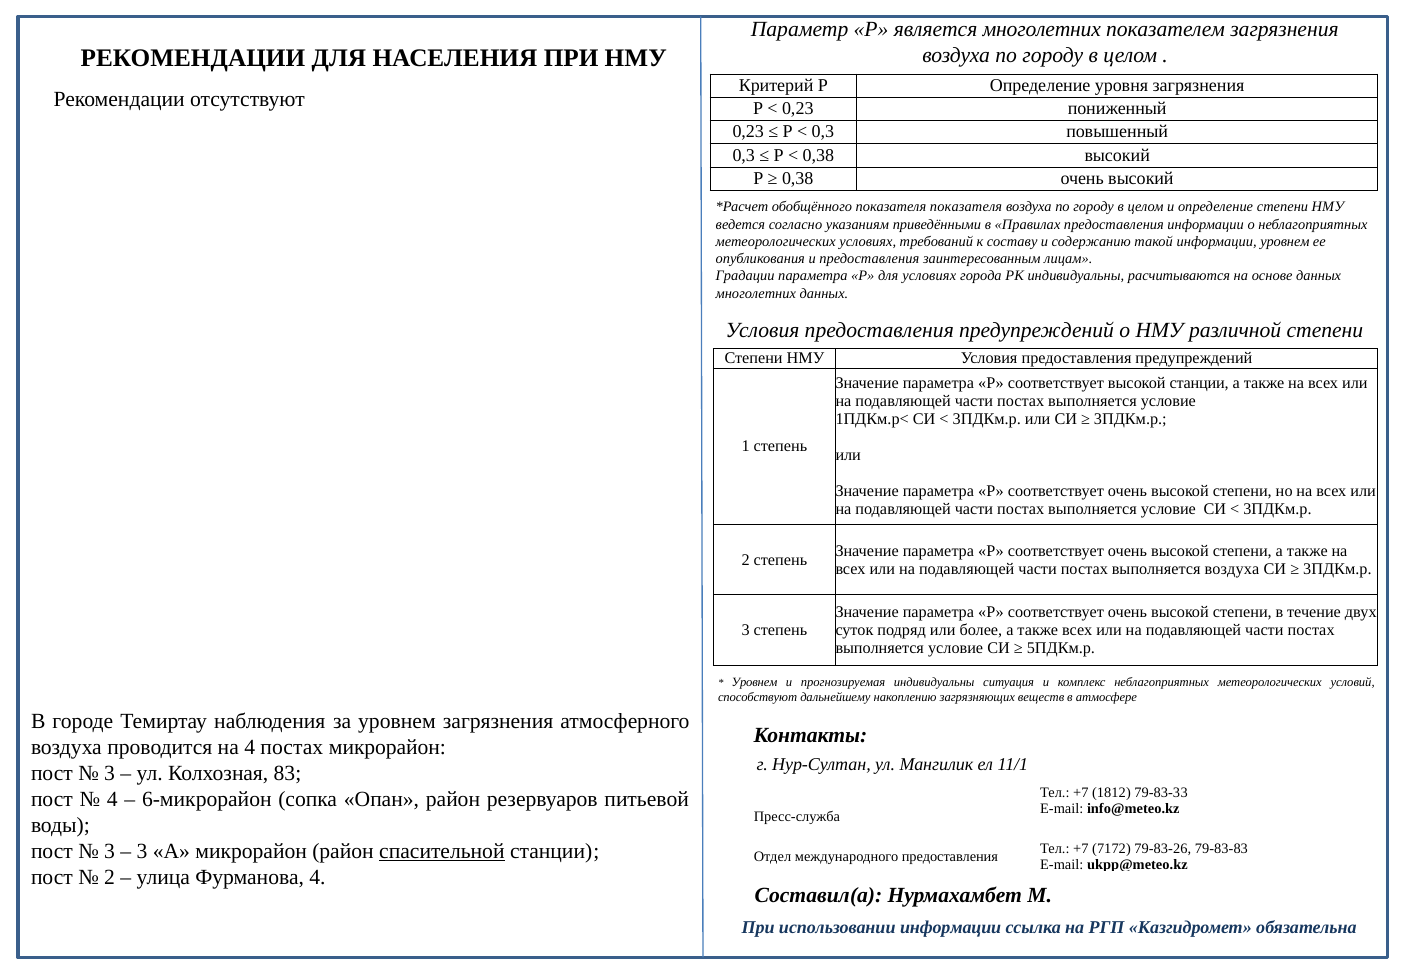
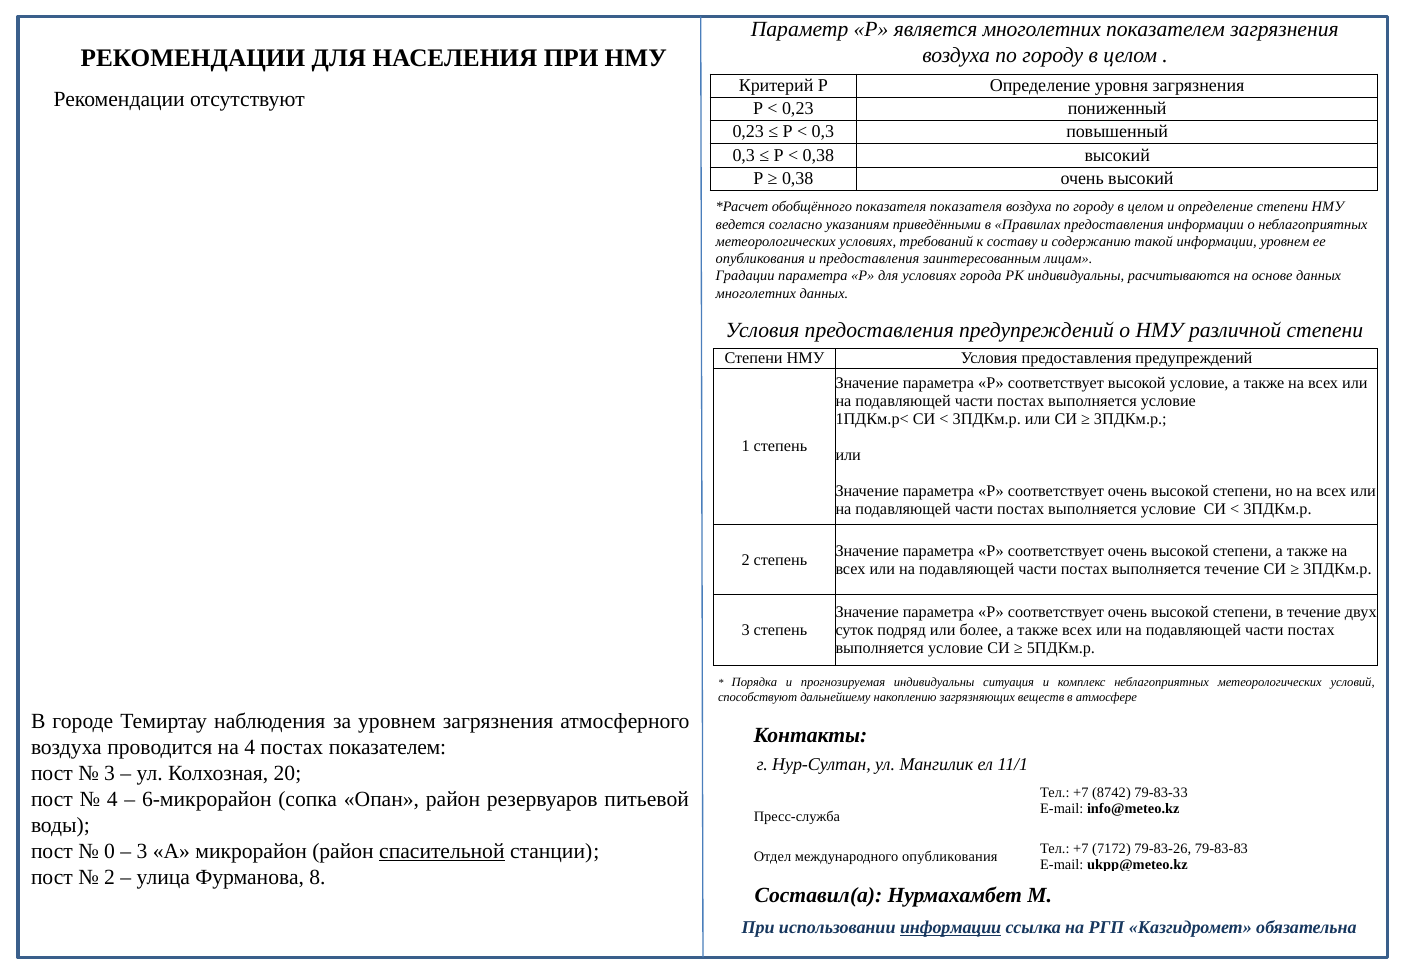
высокой станции: станции -> условие
выполняется воздуха: воздуха -> течение
Уровнем at (755, 682): Уровнем -> Порядка
постах микрорайон: микрорайон -> показателем
83: 83 -> 20
1812: 1812 -> 8742
3 at (110, 851): 3 -> 0
международного предоставления: предоставления -> опубликования
Фурманова 4: 4 -> 8
информации at (951, 927) underline: none -> present
